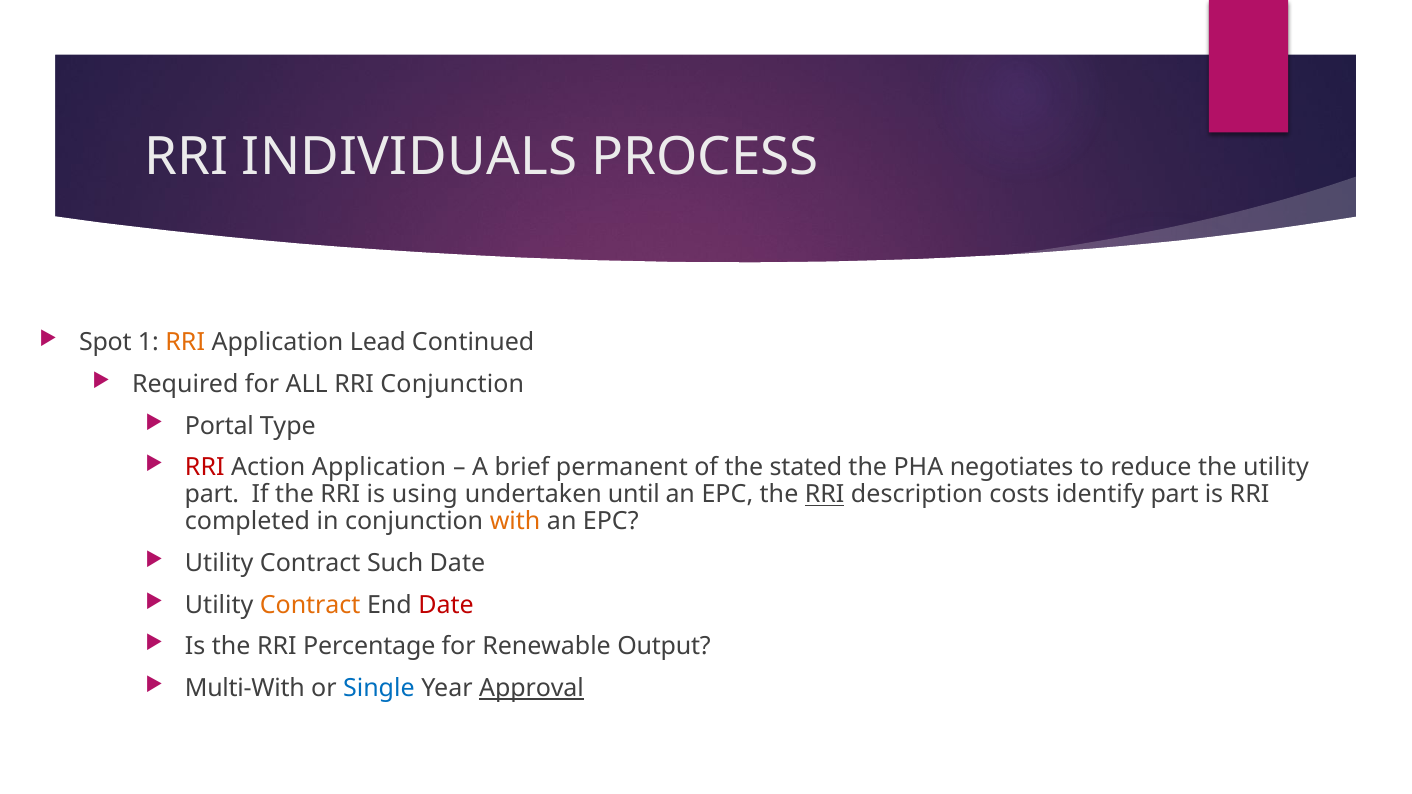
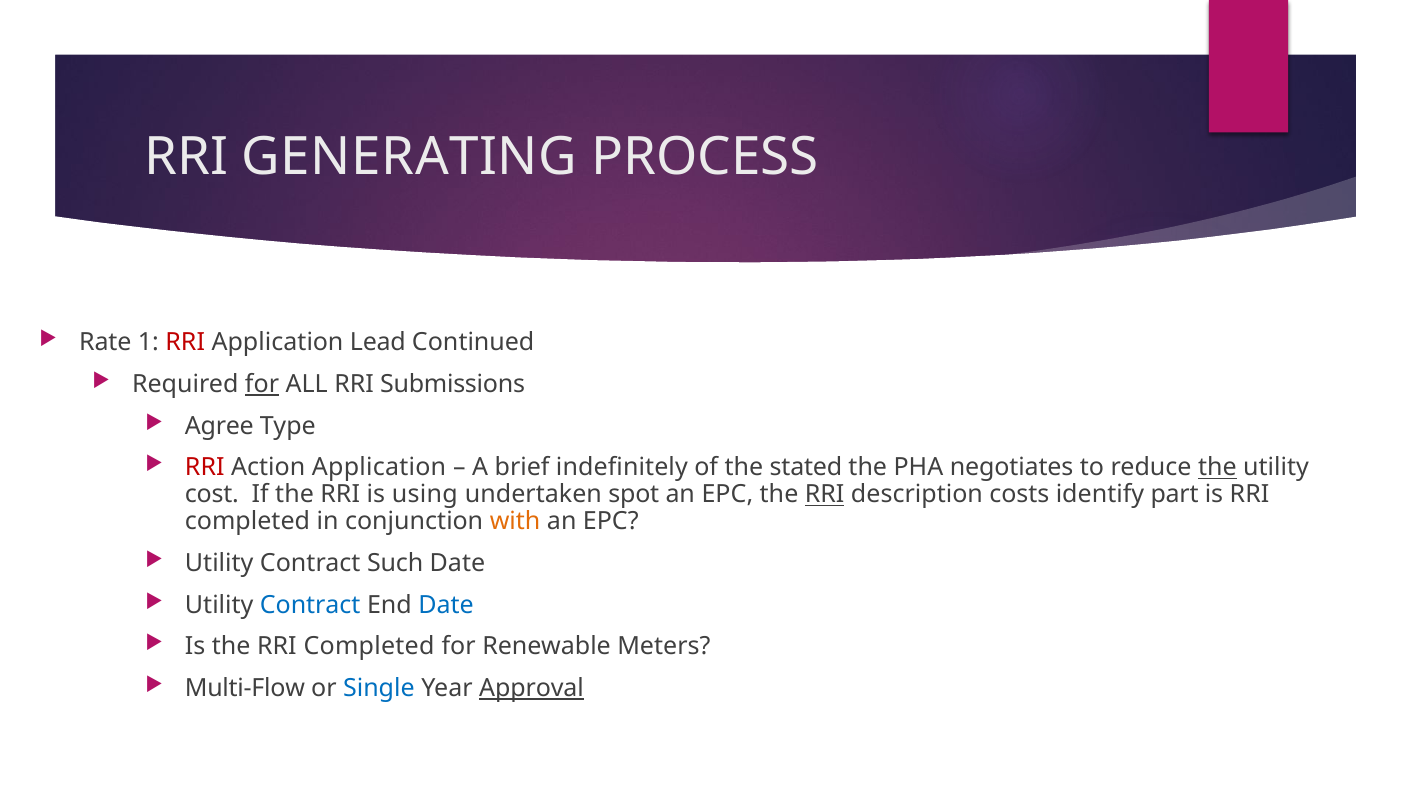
INDIVIDUALS: INDIVIDUALS -> GENERATING
Spot: Spot -> Rate
RRI at (185, 342) colour: orange -> red
for at (262, 384) underline: none -> present
RRI Conjunction: Conjunction -> Submissions
Portal: Portal -> Agree
permanent: permanent -> indefinitely
the at (1217, 468) underline: none -> present
part at (212, 495): part -> cost
until: until -> spot
Contract at (310, 605) colour: orange -> blue
Date at (446, 605) colour: red -> blue
the RRI Percentage: Percentage -> Completed
Output: Output -> Meters
Multi-With: Multi-With -> Multi-Flow
